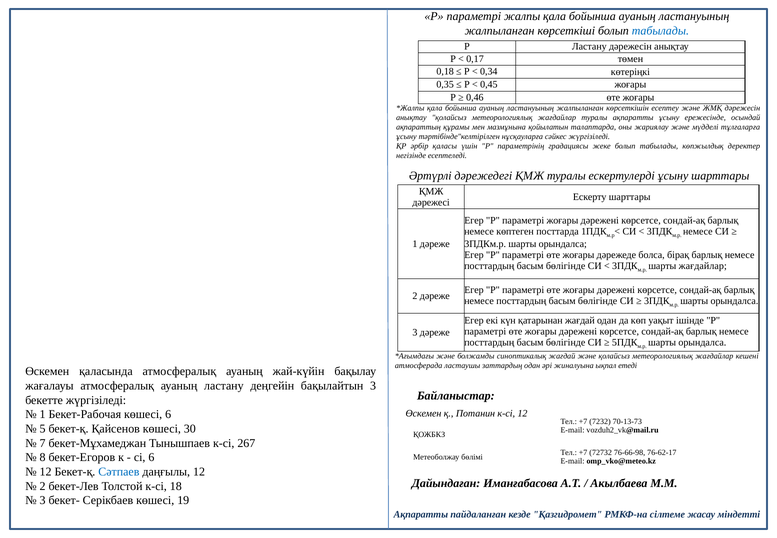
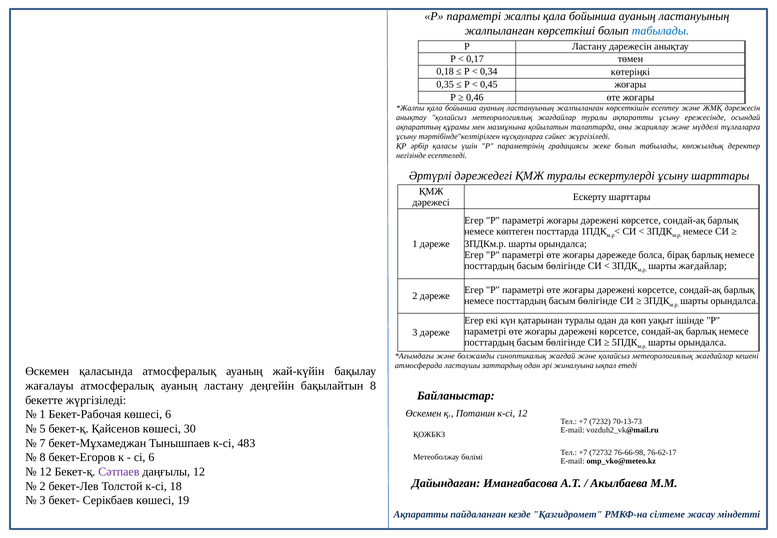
қатарынан жағдай: жағдай -> туралы
бақылайтын 3: 3 -> 8
267: 267 -> 483
Сәтпаев colour: blue -> purple
